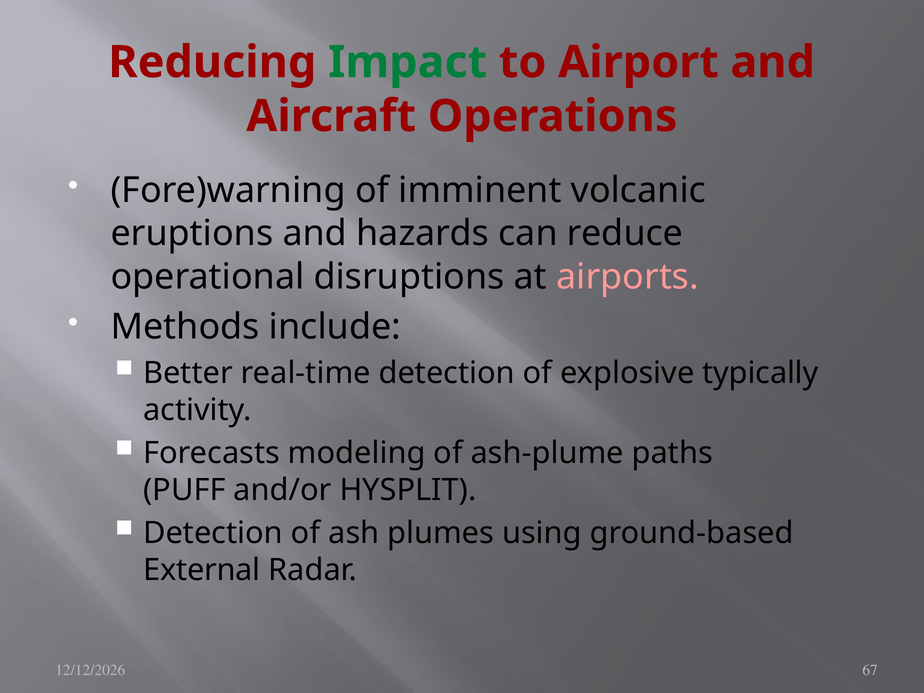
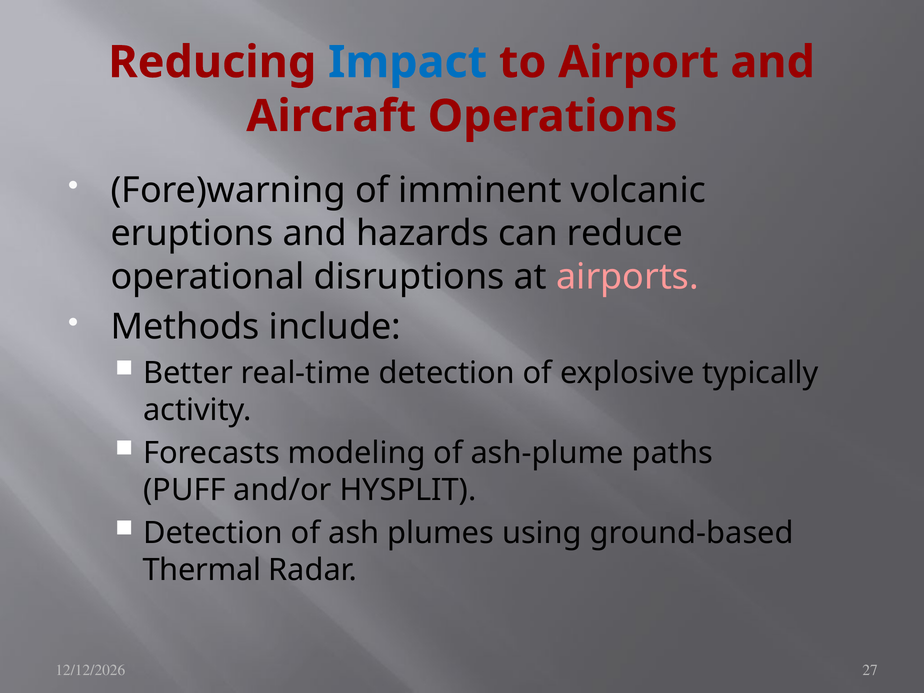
Impact colour: green -> blue
External: External -> Thermal
67: 67 -> 27
